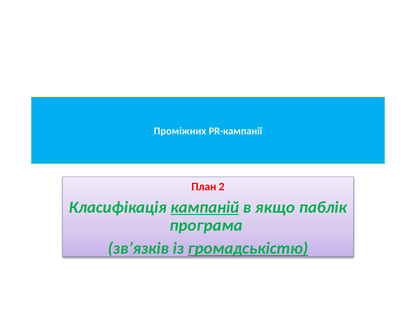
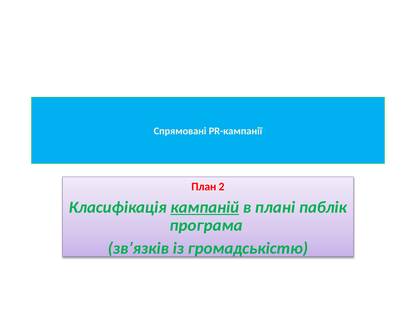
Проміжних: Проміжних -> Спрямовані
якщо: якщо -> плані
громадськістю underline: present -> none
